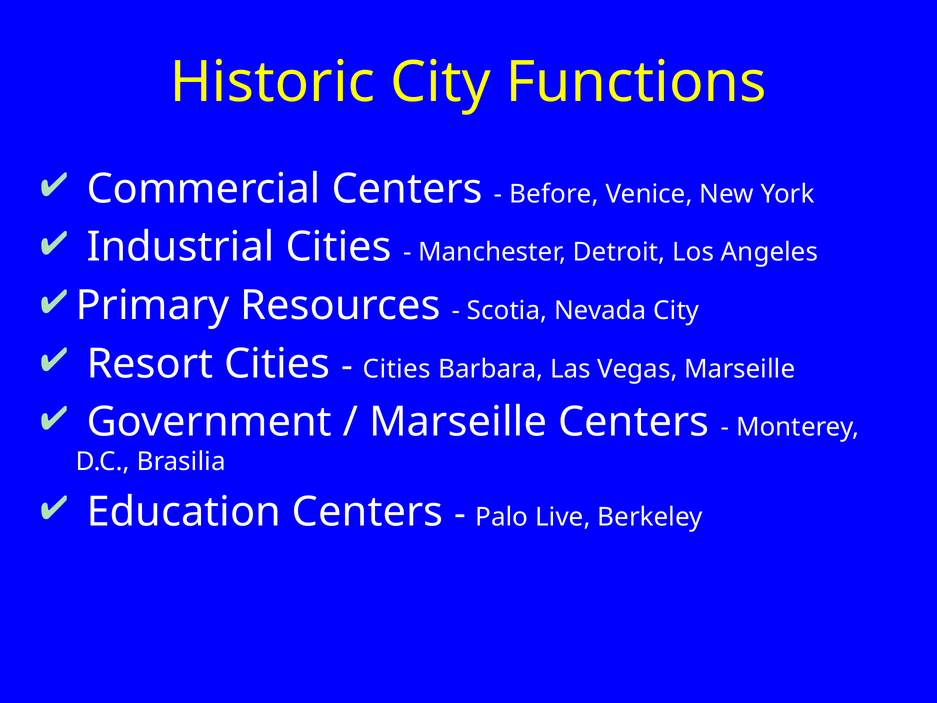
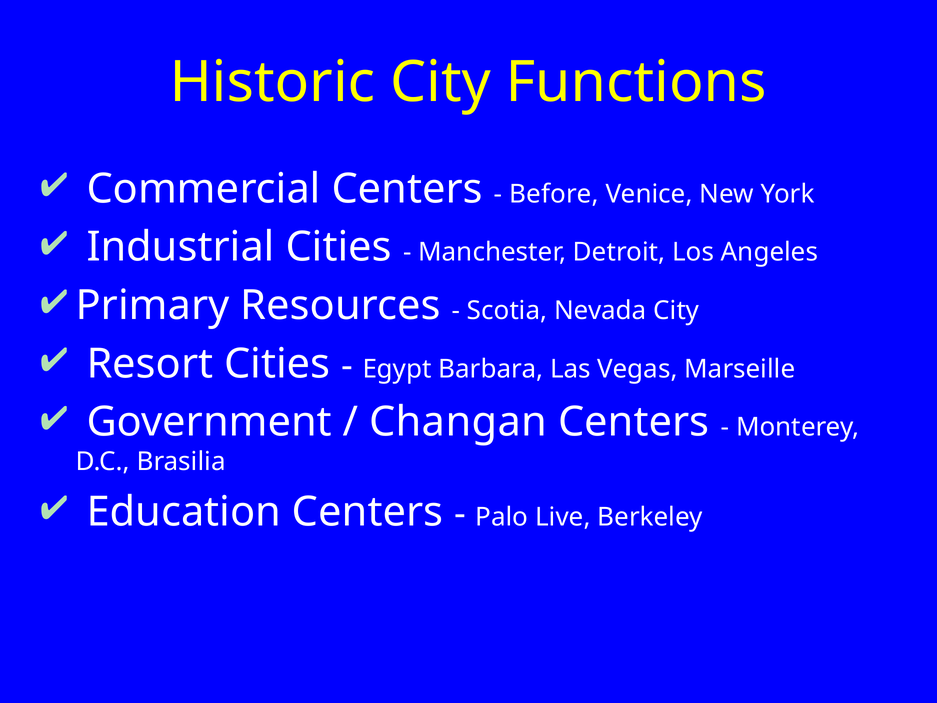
Cities at (397, 369): Cities -> Egypt
Marseille at (458, 422): Marseille -> Changan
